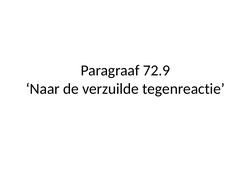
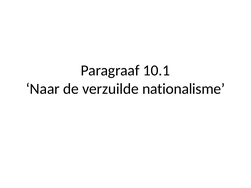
72.9: 72.9 -> 10.1
tegenreactie: tegenreactie -> nationalisme
